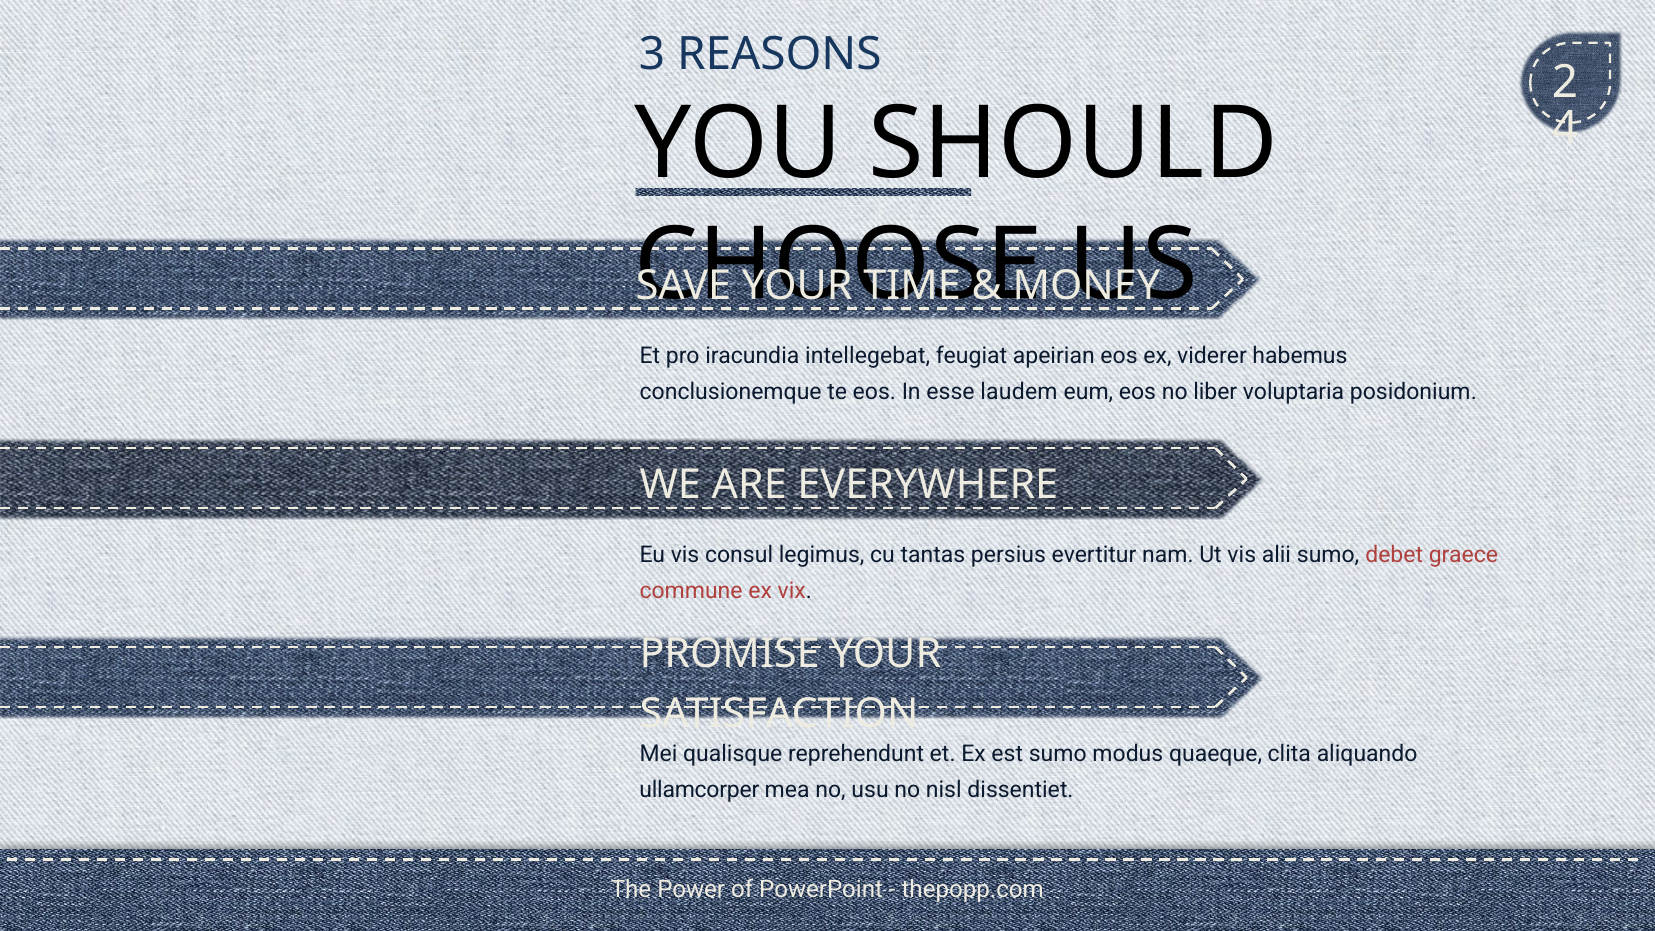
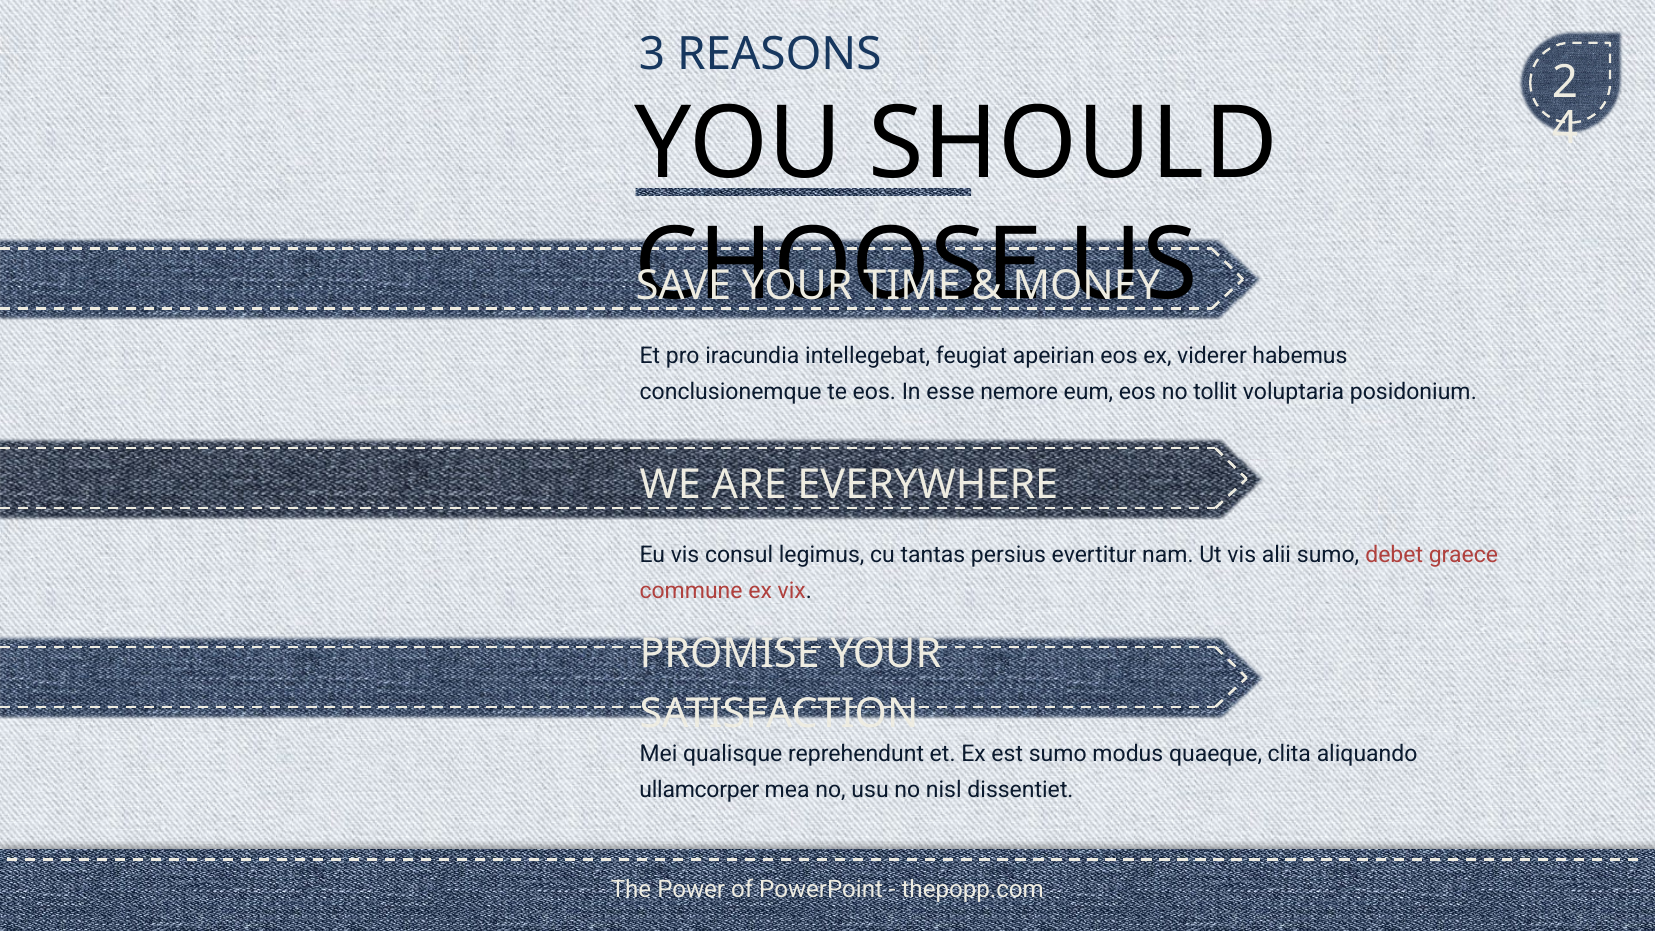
laudem: laudem -> nemore
liber: liber -> tollit
